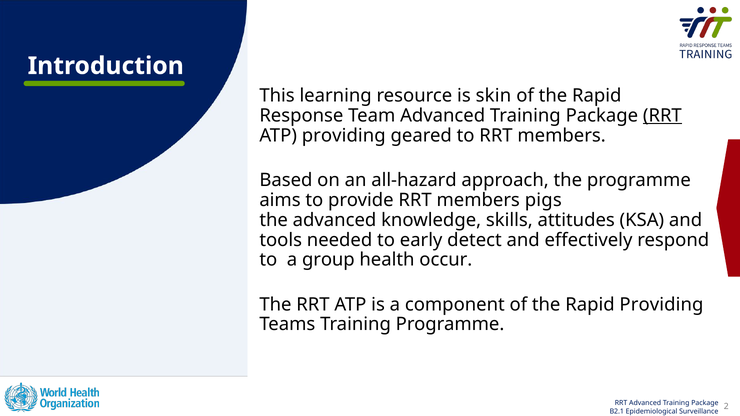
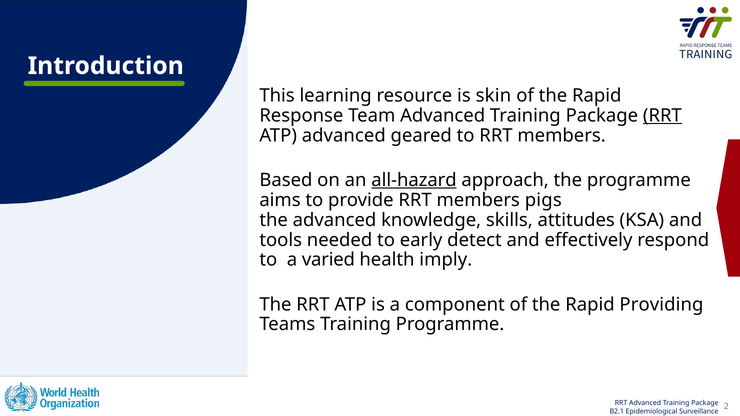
ATP providing: providing -> advanced
all-hazard underline: none -> present
group: group -> varied
occur: occur -> imply
